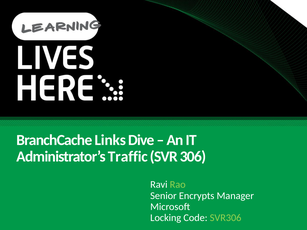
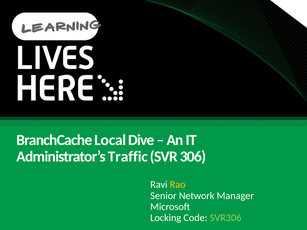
Links: Links -> Local
Rao colour: light green -> yellow
Encrypts: Encrypts -> Network
